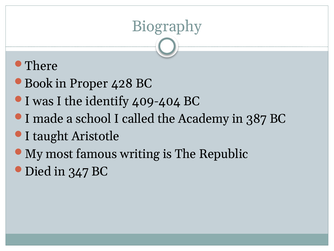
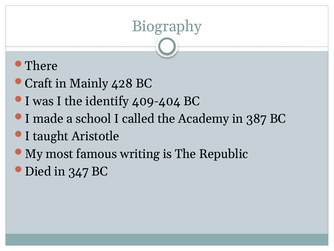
Book: Book -> Craft
Proper: Proper -> Mainly
